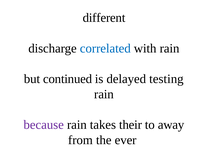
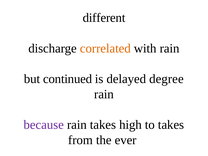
correlated colour: blue -> orange
testing: testing -> degree
their: their -> high
to away: away -> takes
